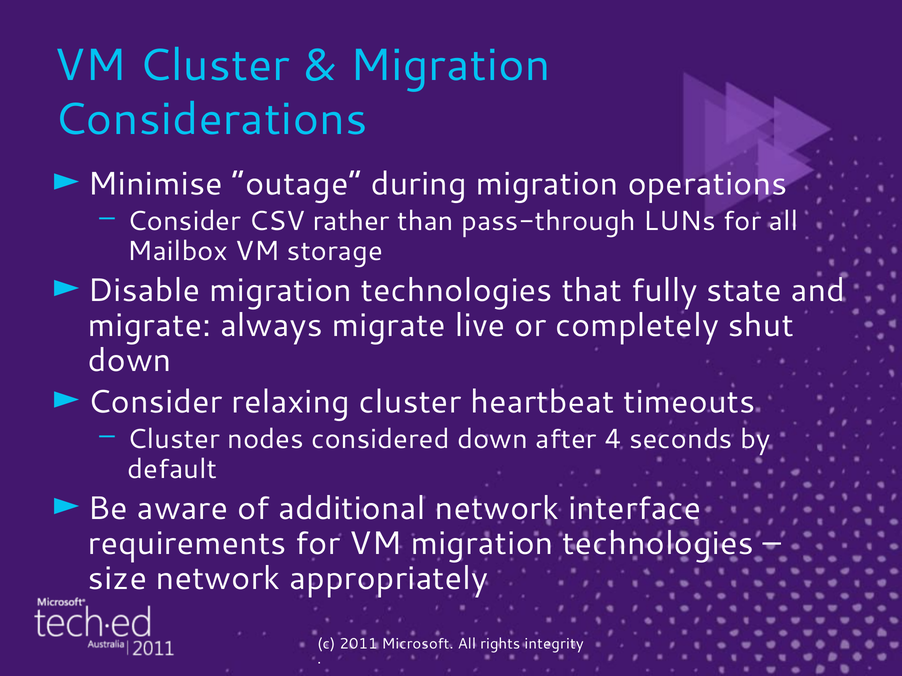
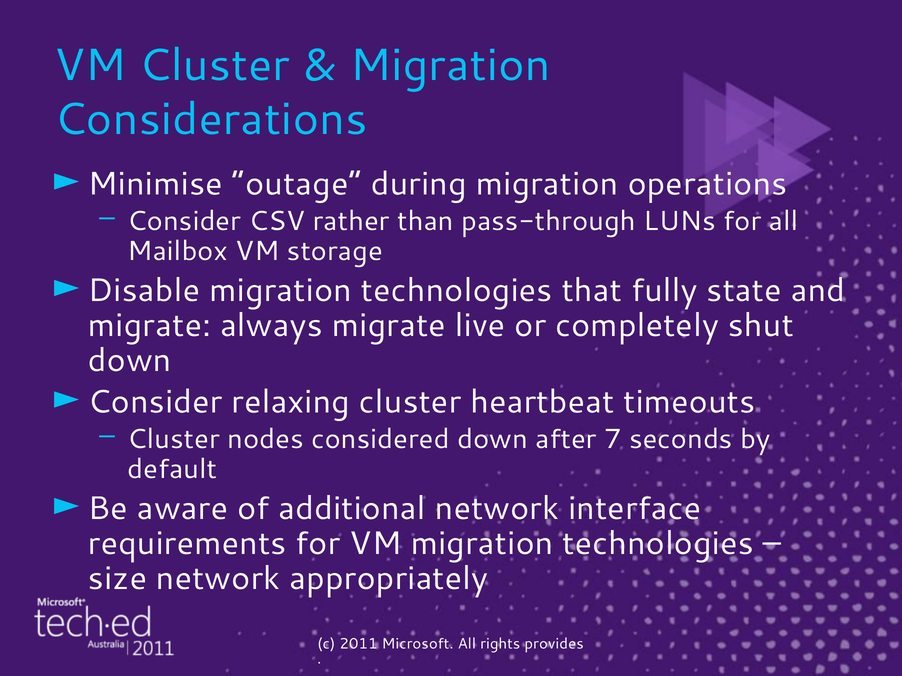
4: 4 -> 7
integrity: integrity -> provides
